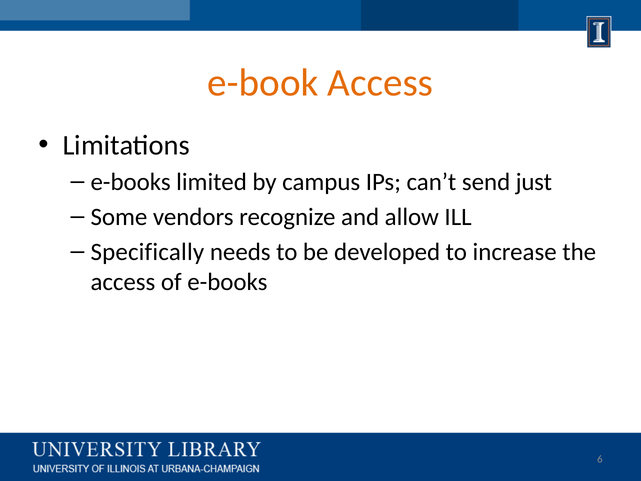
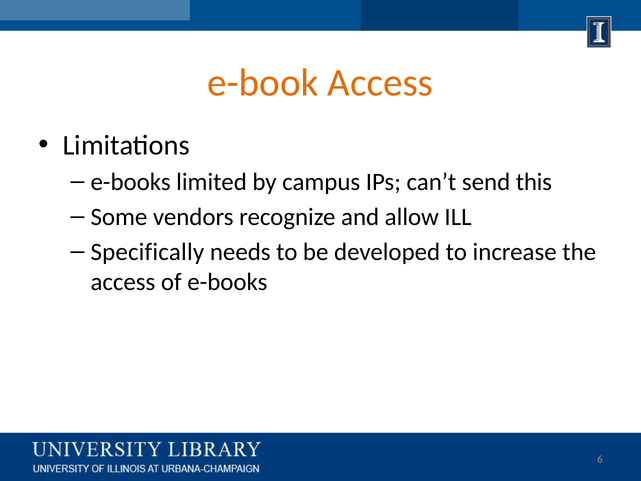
just: just -> this
